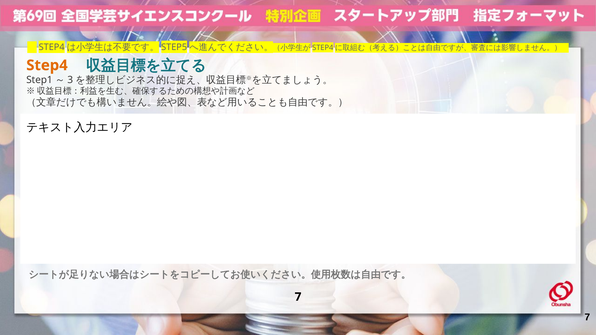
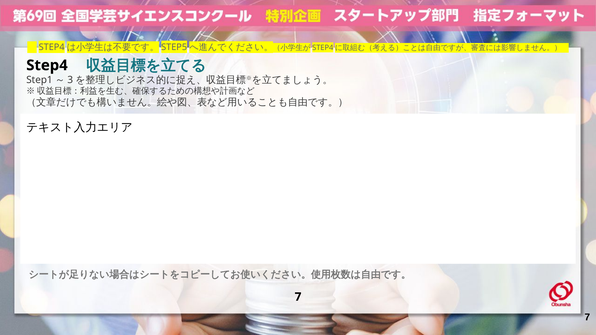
Step4 colour: orange -> black
